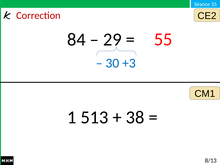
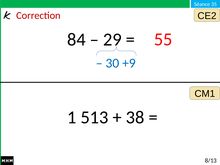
+3: +3 -> +9
